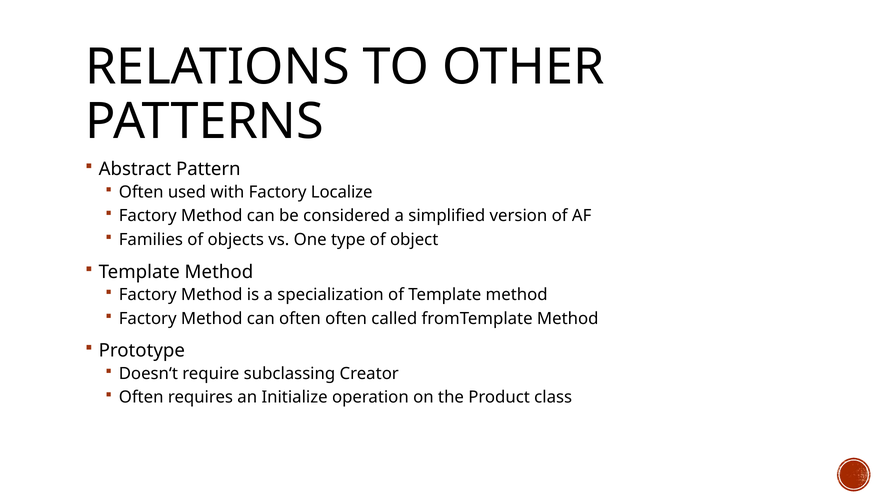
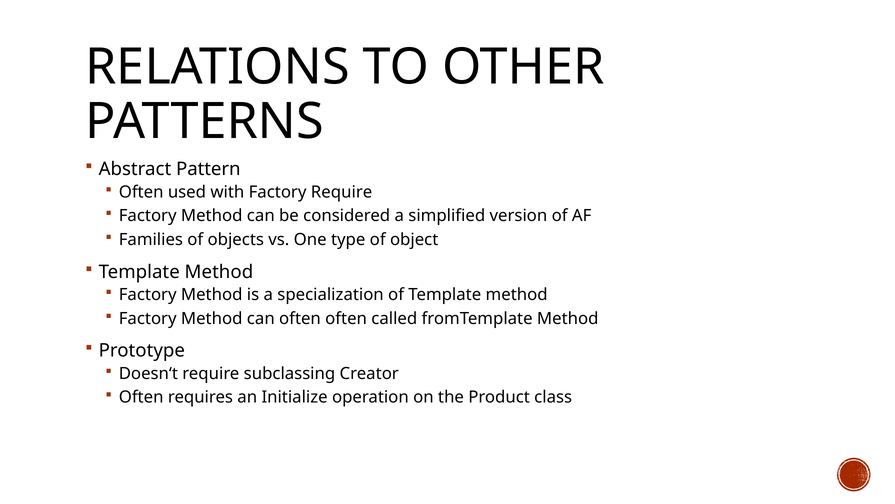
Factory Localize: Localize -> Require
